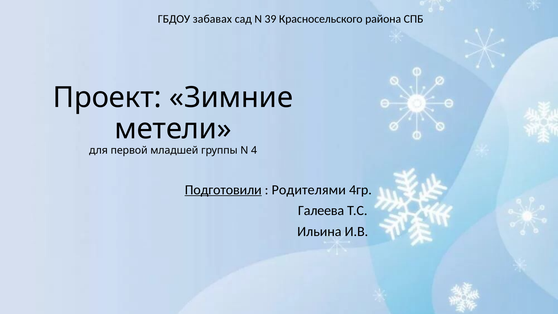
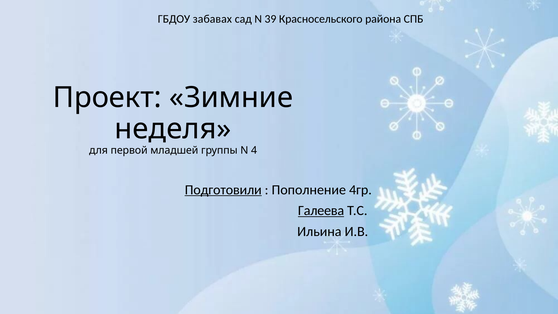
метели: метели -> неделя
Родителями: Родителями -> Пополнение
Галеева underline: none -> present
